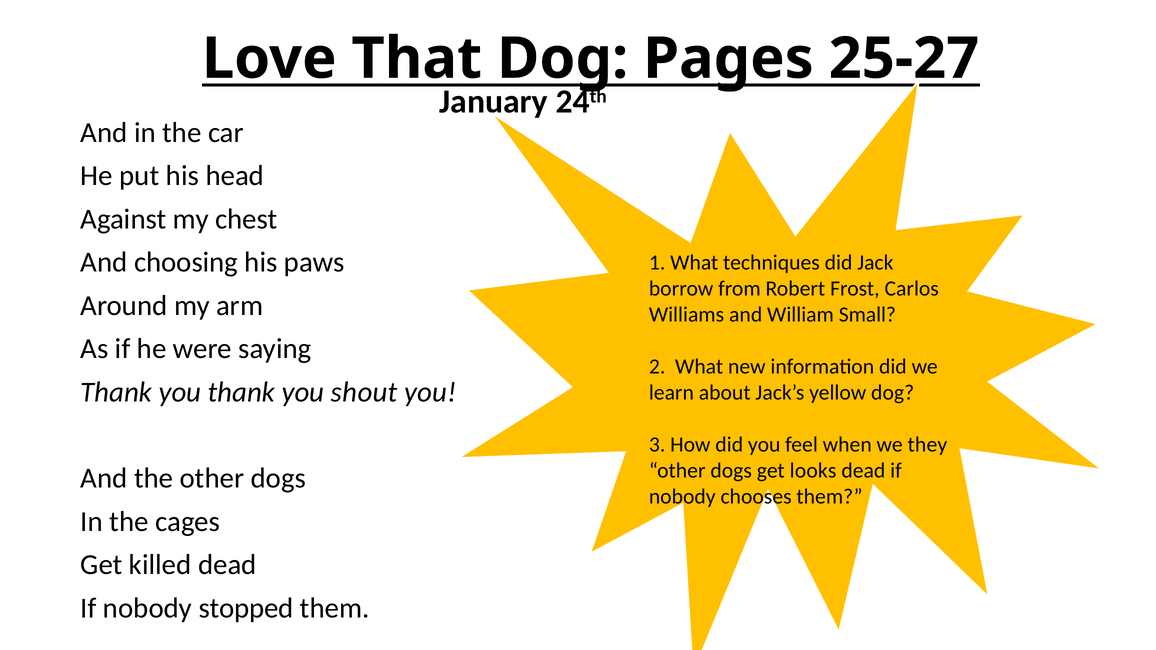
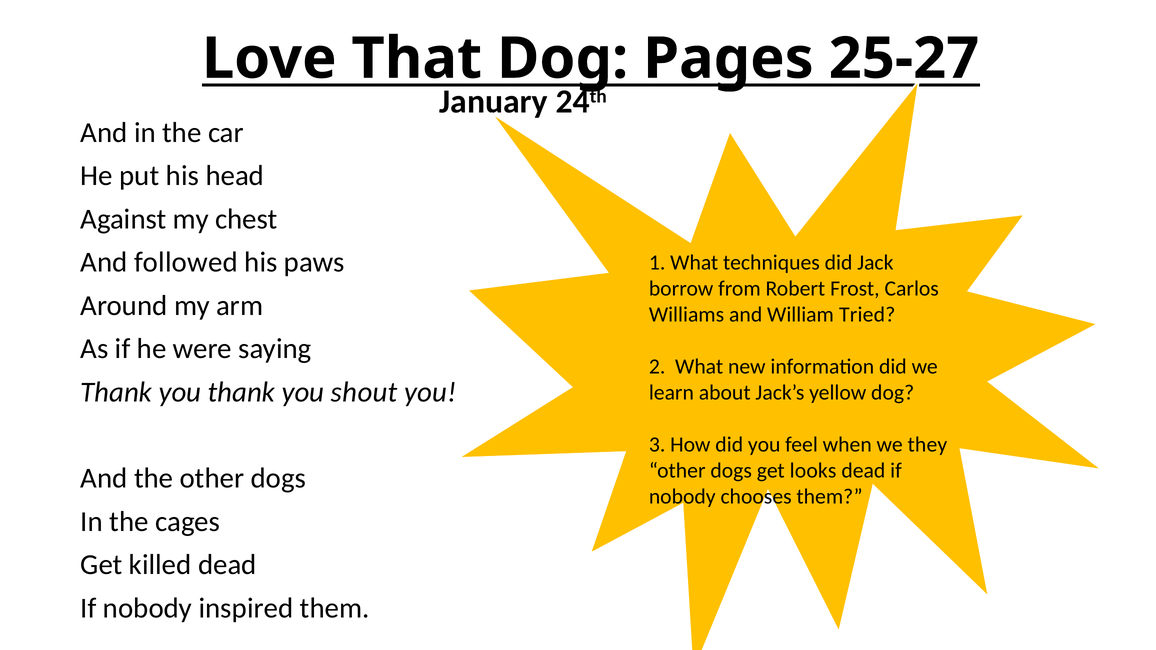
choosing: choosing -> followed
Small: Small -> Tried
stopped: stopped -> inspired
